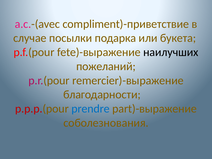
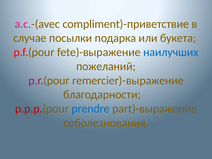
наилучших colour: black -> blue
